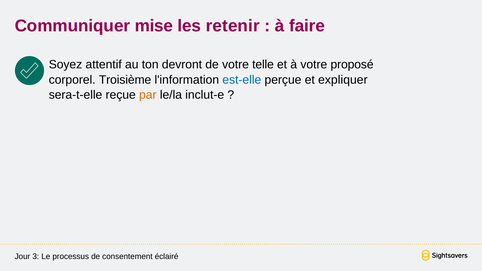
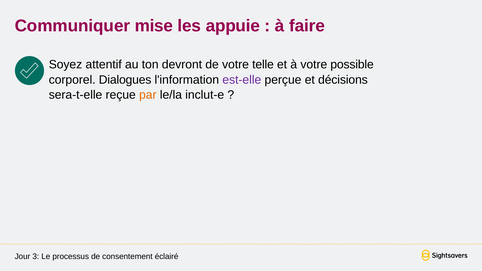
retenir: retenir -> appuie
proposé: proposé -> possible
Troisième: Troisième -> Dialogues
est-elle colour: blue -> purple
expliquer: expliquer -> décisions
